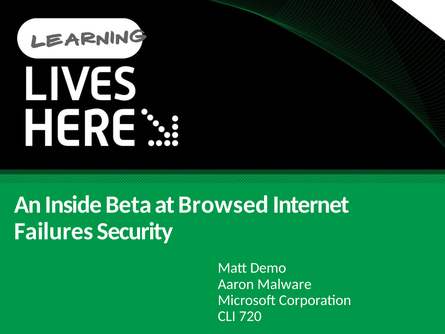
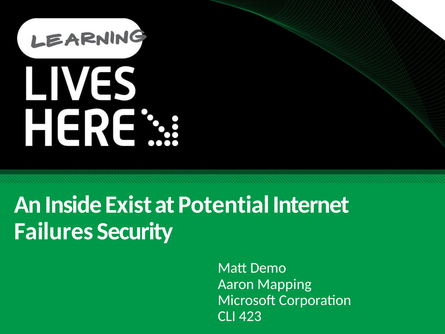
Beta: Beta -> Exist
Browsed: Browsed -> Potential
Malware: Malware -> Mapping
720: 720 -> 423
